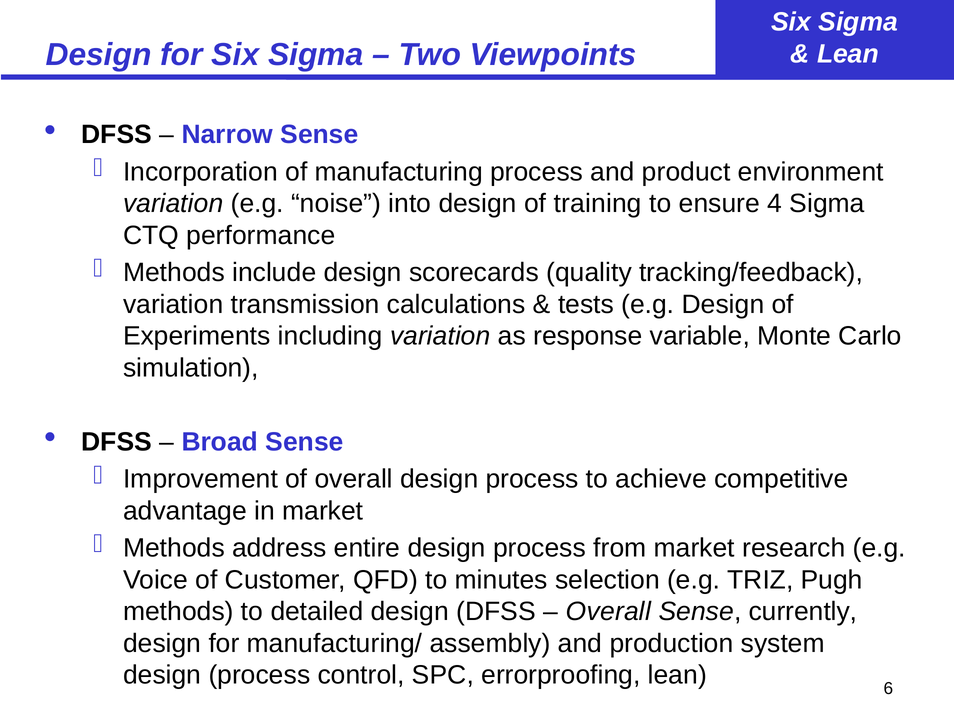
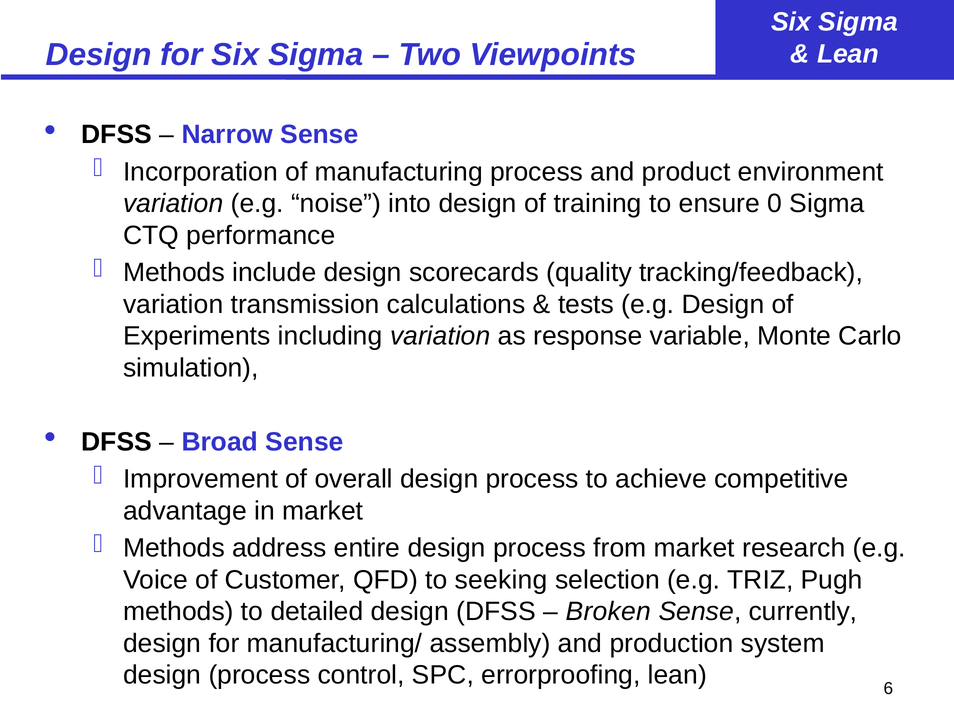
4: 4 -> 0
minutes: minutes -> seeking
Overall at (608, 612): Overall -> Broken
